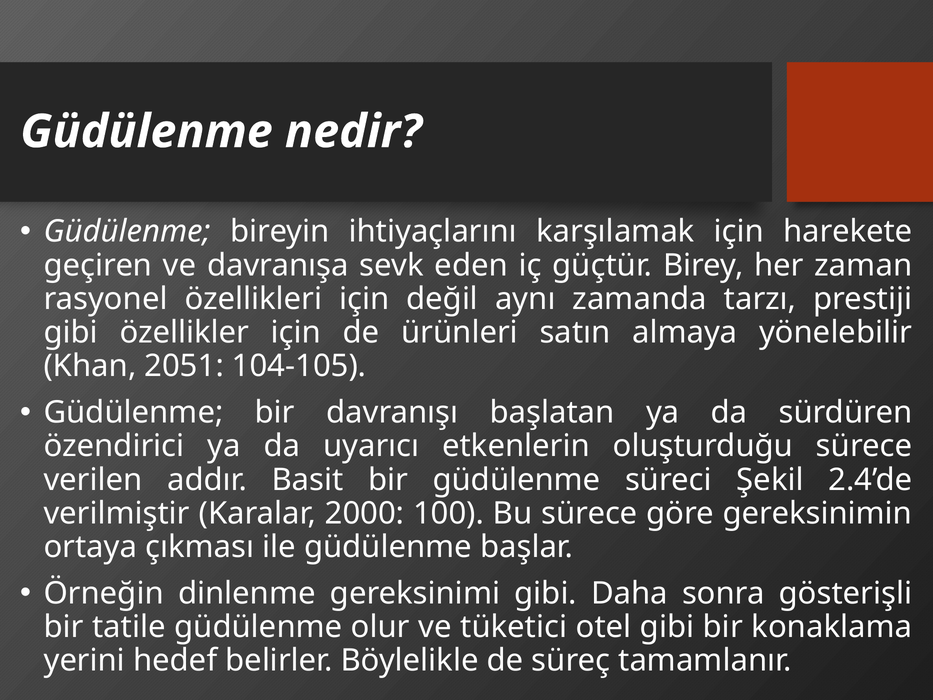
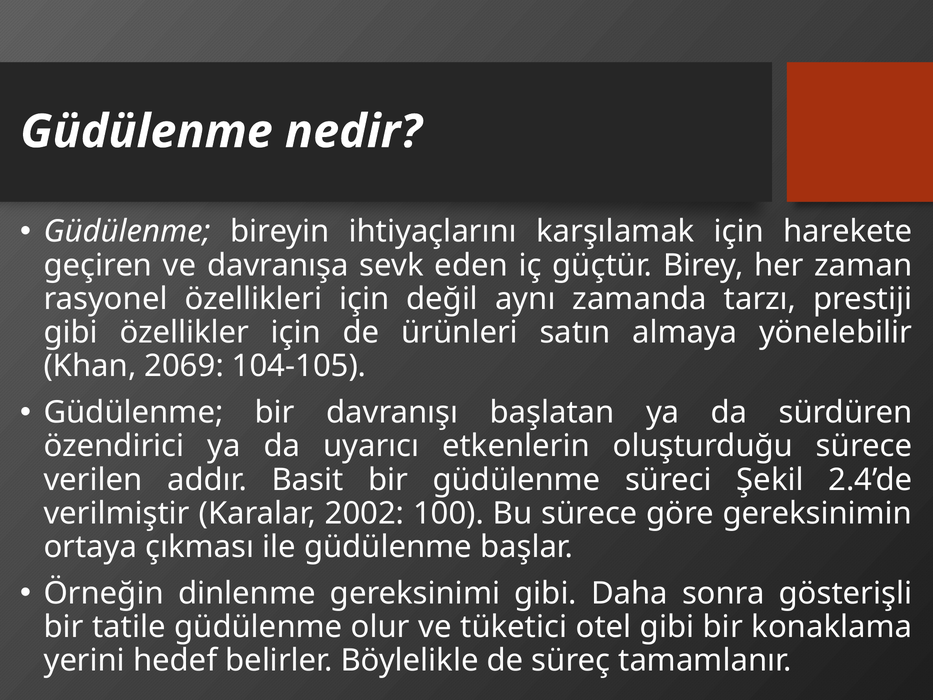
2051: 2051 -> 2069
2000: 2000 -> 2002
